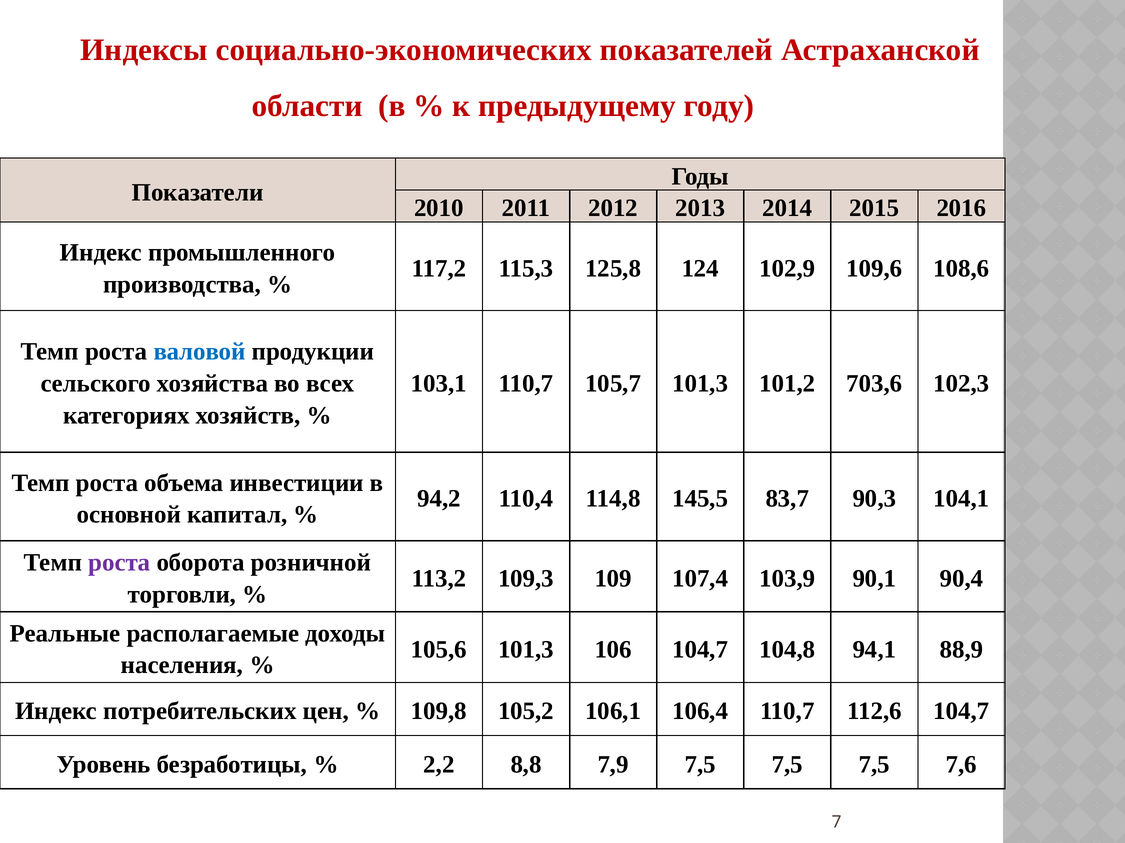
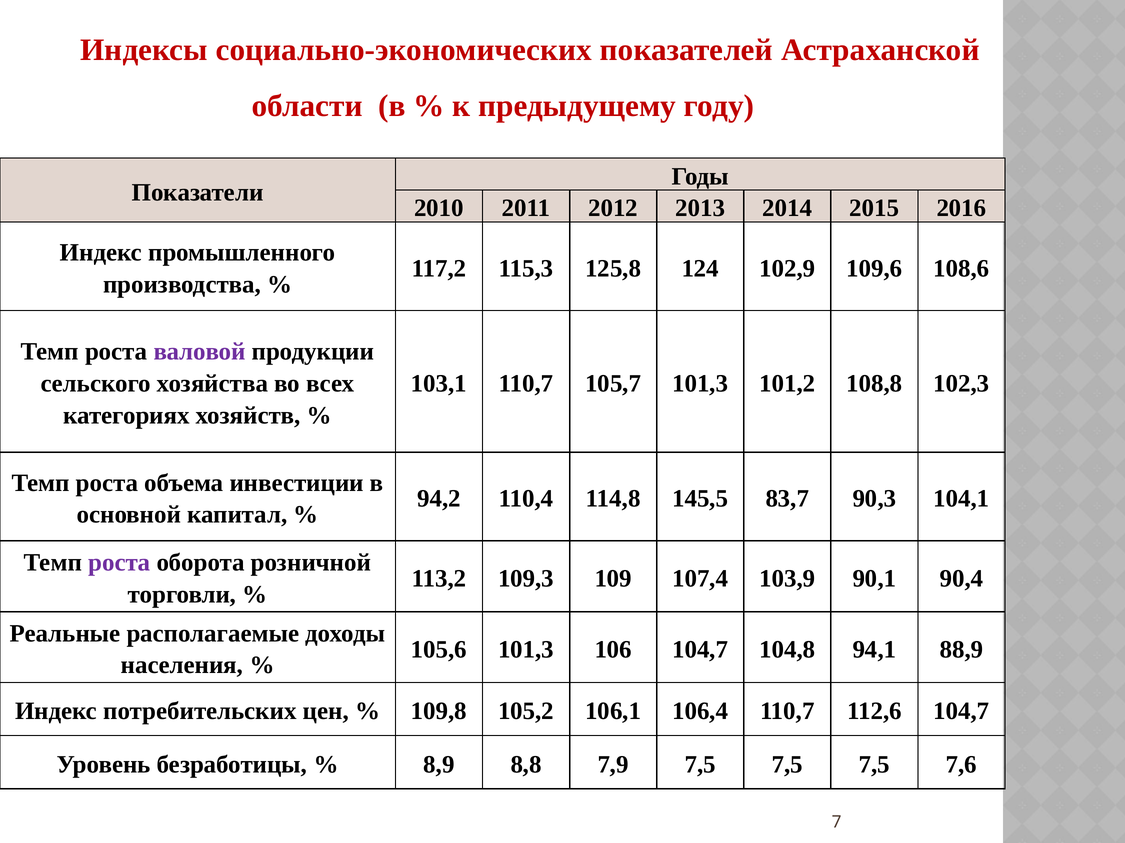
валовой colour: blue -> purple
703,6: 703,6 -> 108,8
2,2: 2,2 -> 8,9
